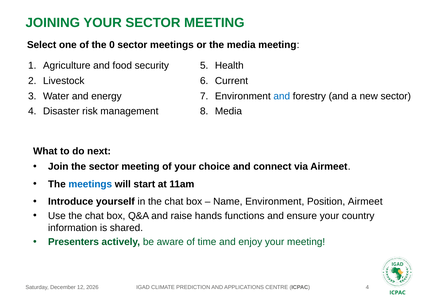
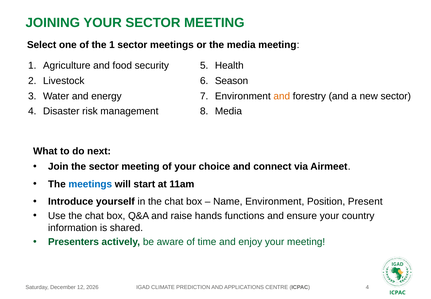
the 0: 0 -> 1
Current: Current -> Season
and at (282, 96) colour: blue -> orange
Position Airmeet: Airmeet -> Present
